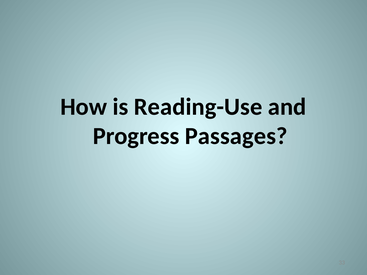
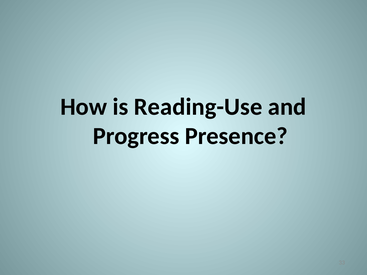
Passages: Passages -> Presence
